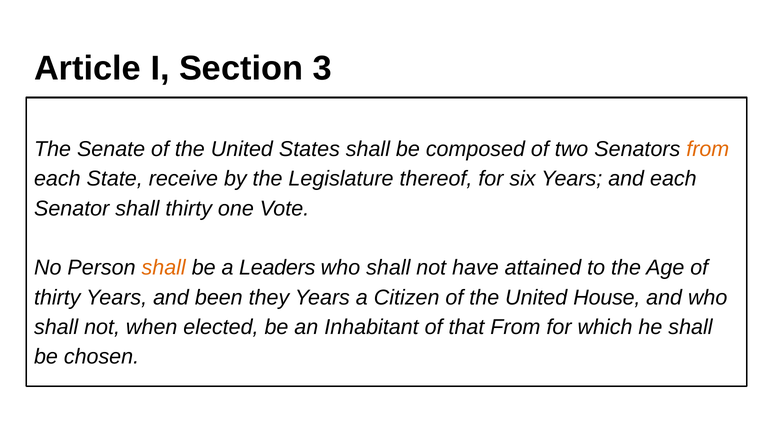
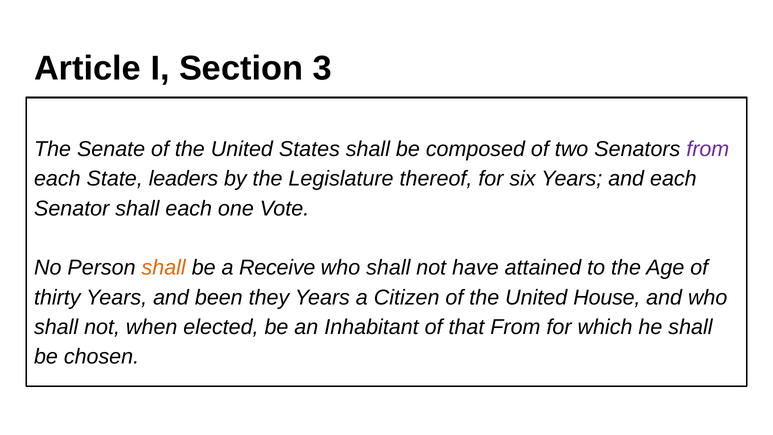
from at (708, 149) colour: orange -> purple
receive: receive -> leaders
shall thirty: thirty -> each
Leaders: Leaders -> Receive
